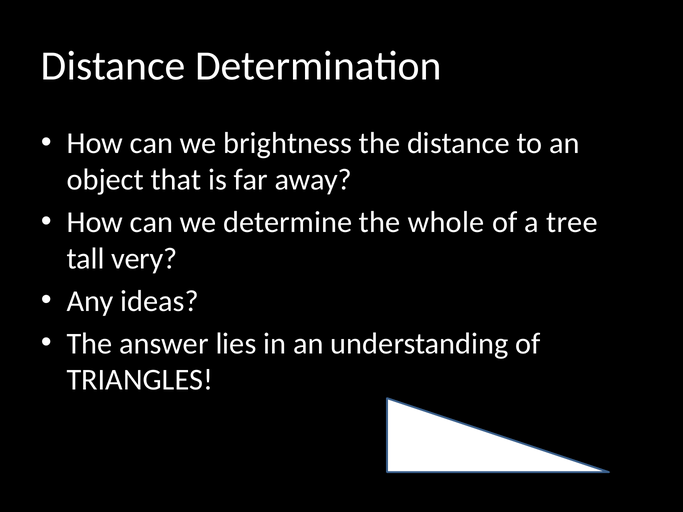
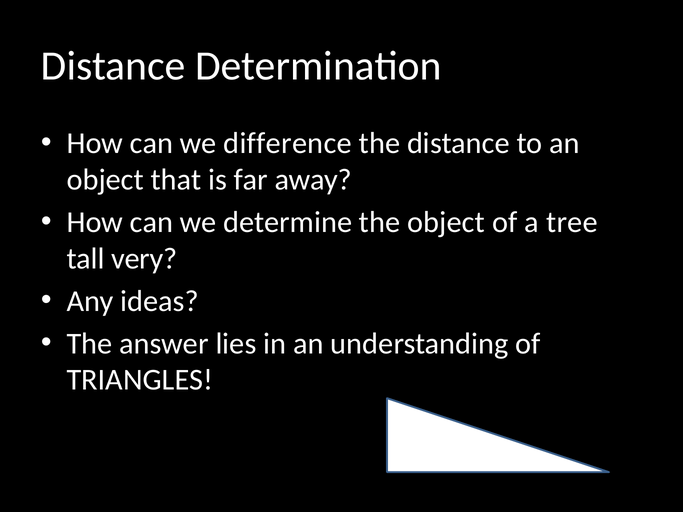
brightness: brightness -> difference
the whole: whole -> object
